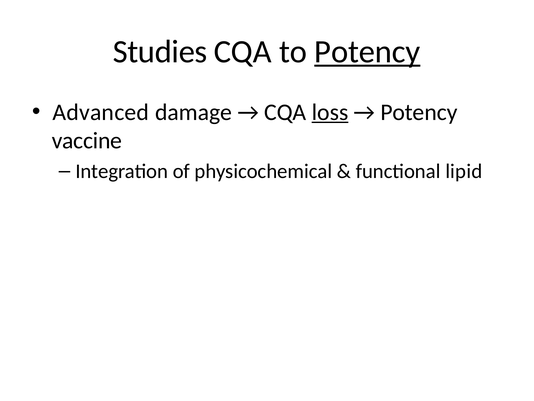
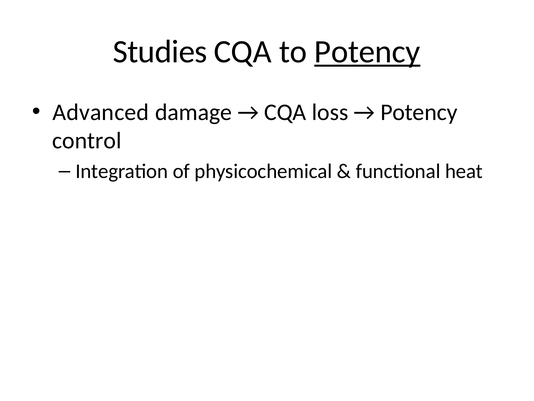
loss underline: present -> none
vaccine: vaccine -> control
lipid: lipid -> heat
